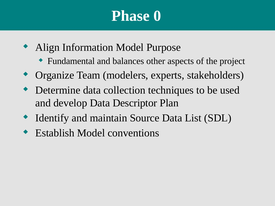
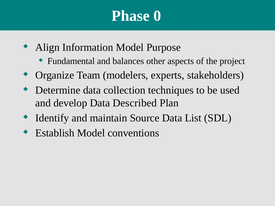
Descriptor: Descriptor -> Described
